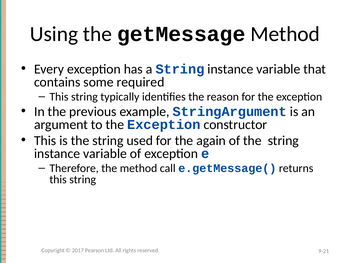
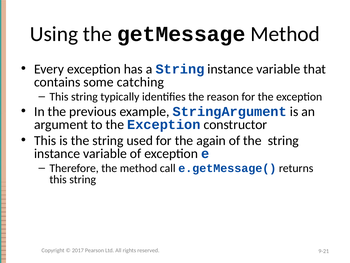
required: required -> catching
